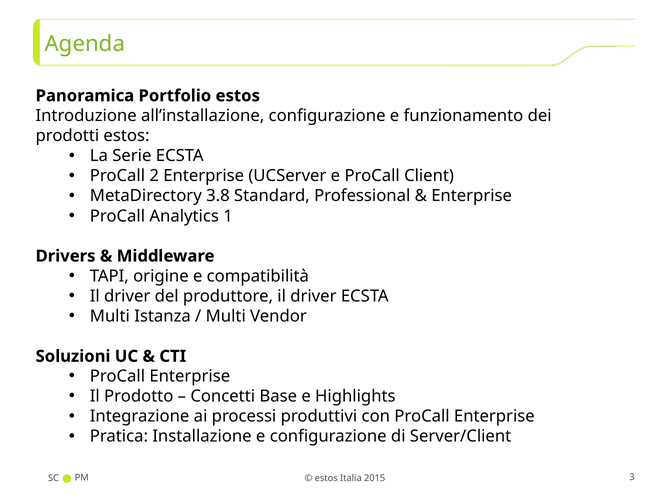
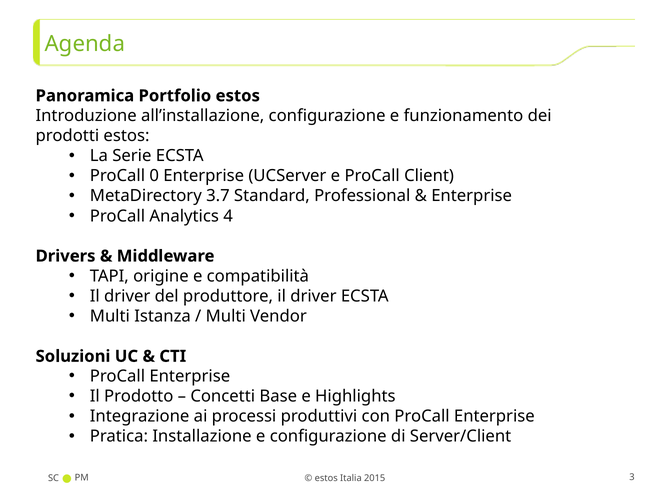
2: 2 -> 0
3.8: 3.8 -> 3.7
1: 1 -> 4
